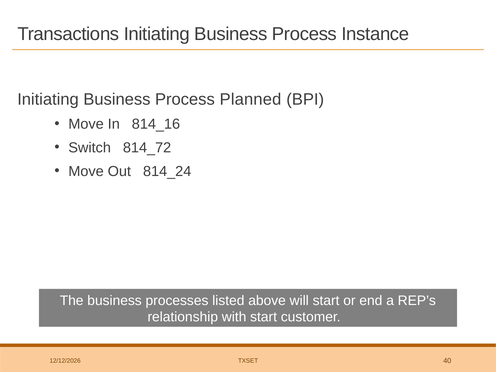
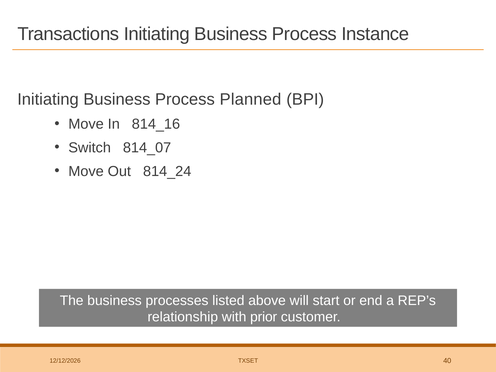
814_72: 814_72 -> 814_07
with start: start -> prior
